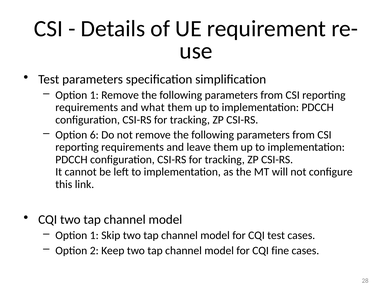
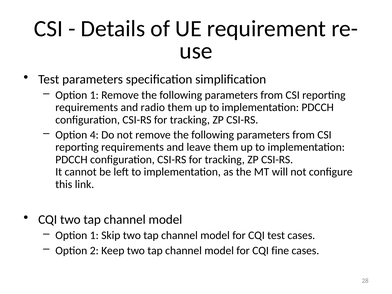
what: what -> radio
6: 6 -> 4
